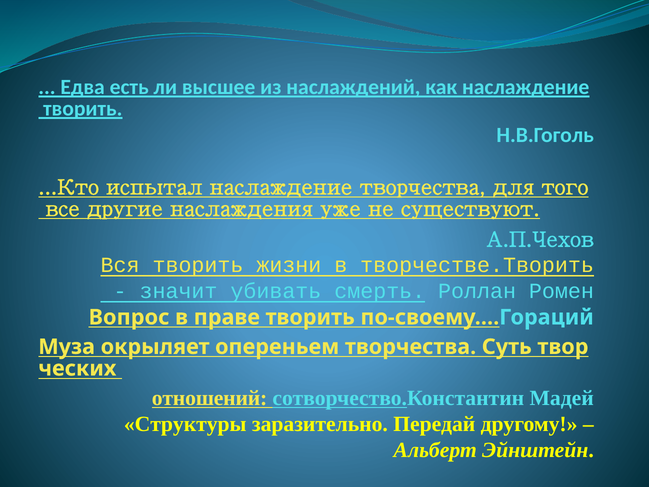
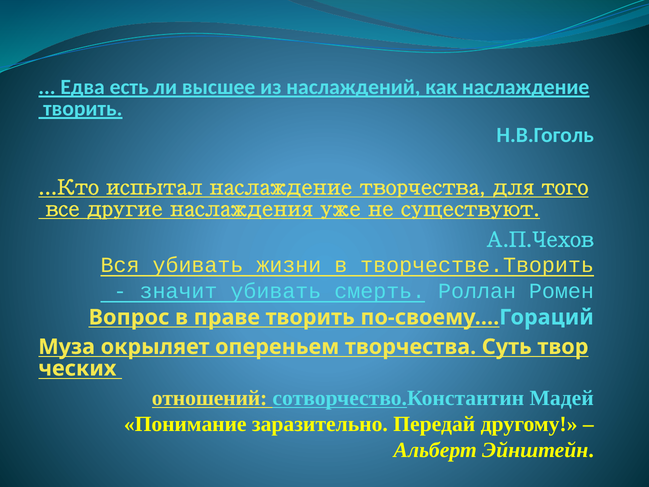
Вся творить: творить -> убивать
Структуры: Структуры -> Понимание
